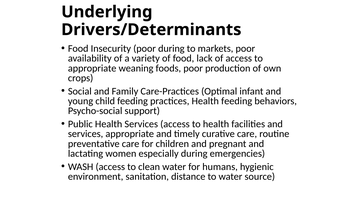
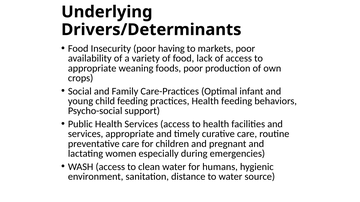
poor during: during -> having
